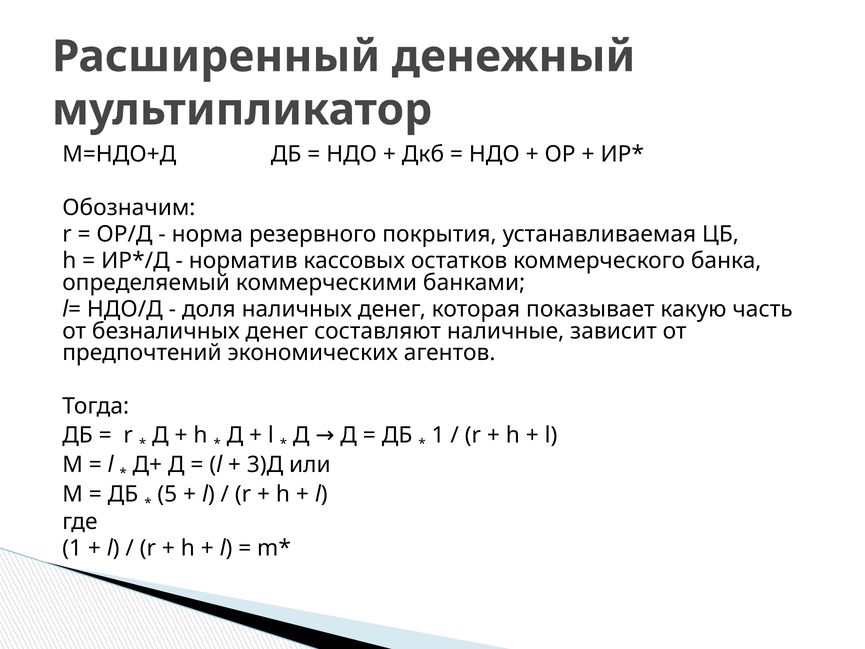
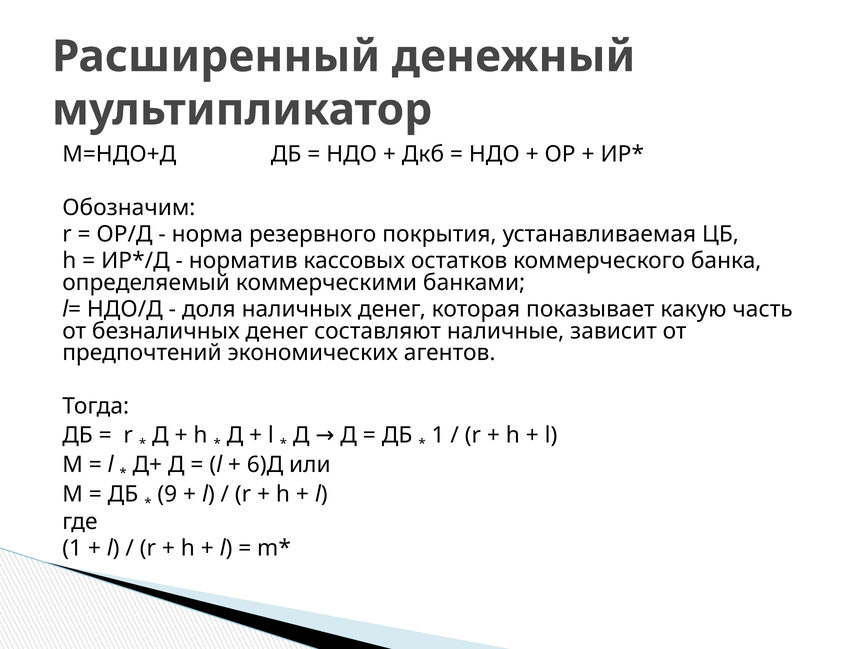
3)Д: 3)Д -> 6)Д
5: 5 -> 9
